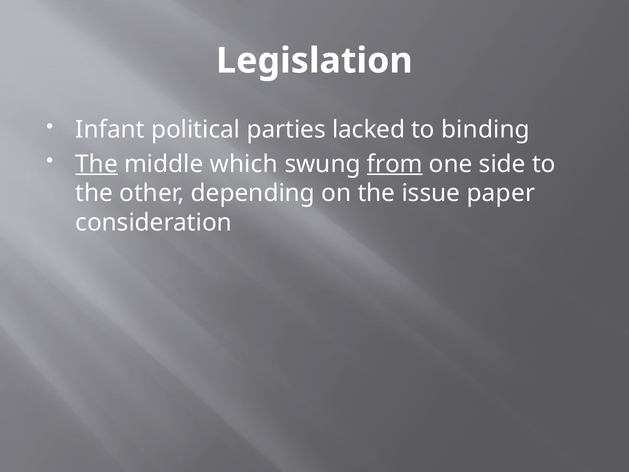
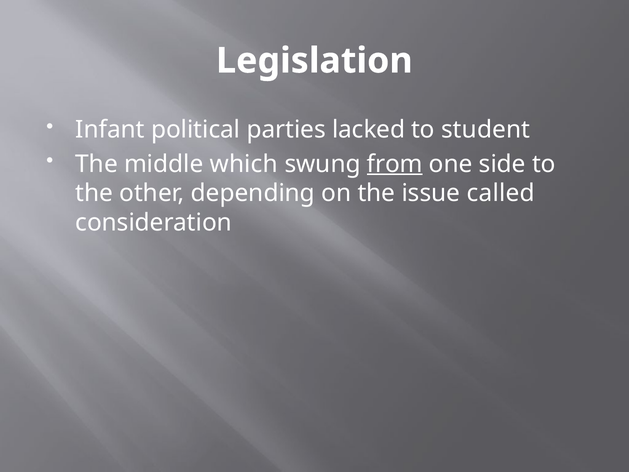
binding: binding -> student
The at (97, 164) underline: present -> none
paper: paper -> called
